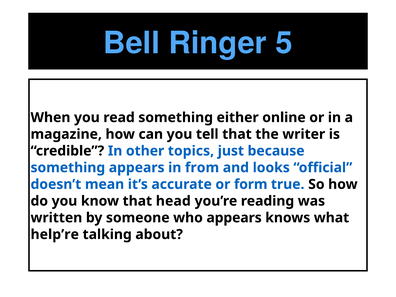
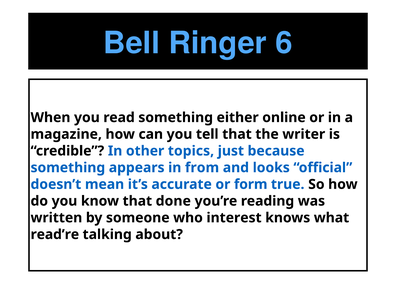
5: 5 -> 6
head: head -> done
who appears: appears -> interest
help’re: help’re -> read’re
